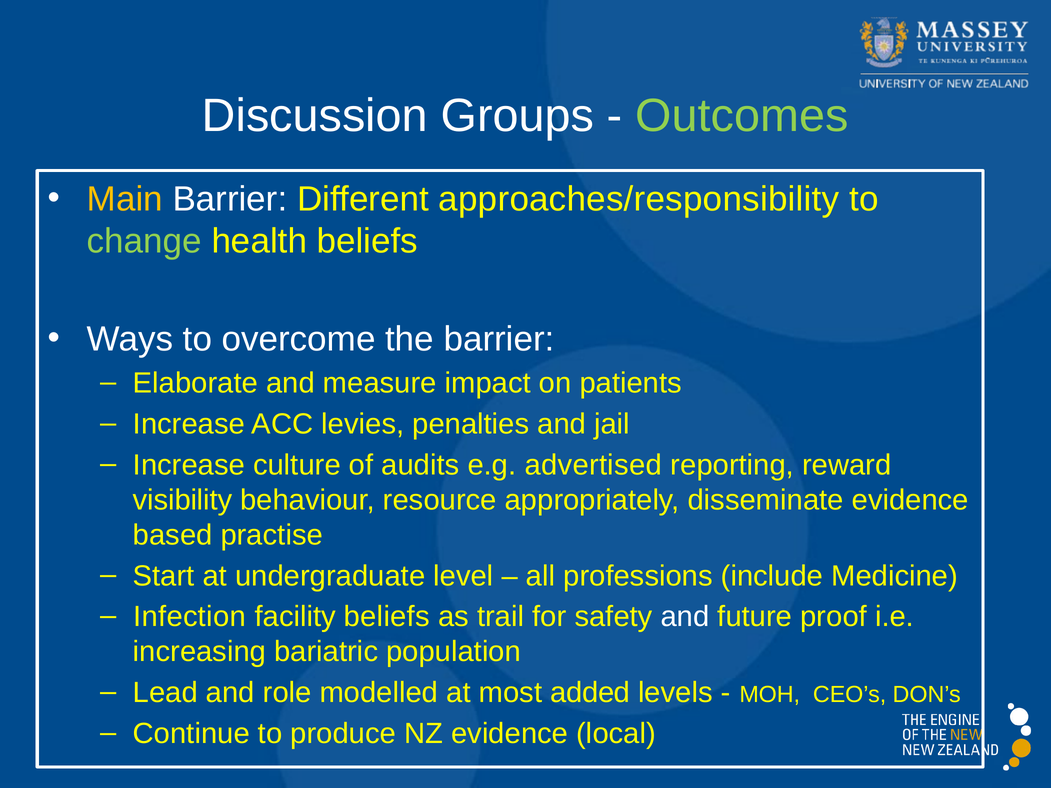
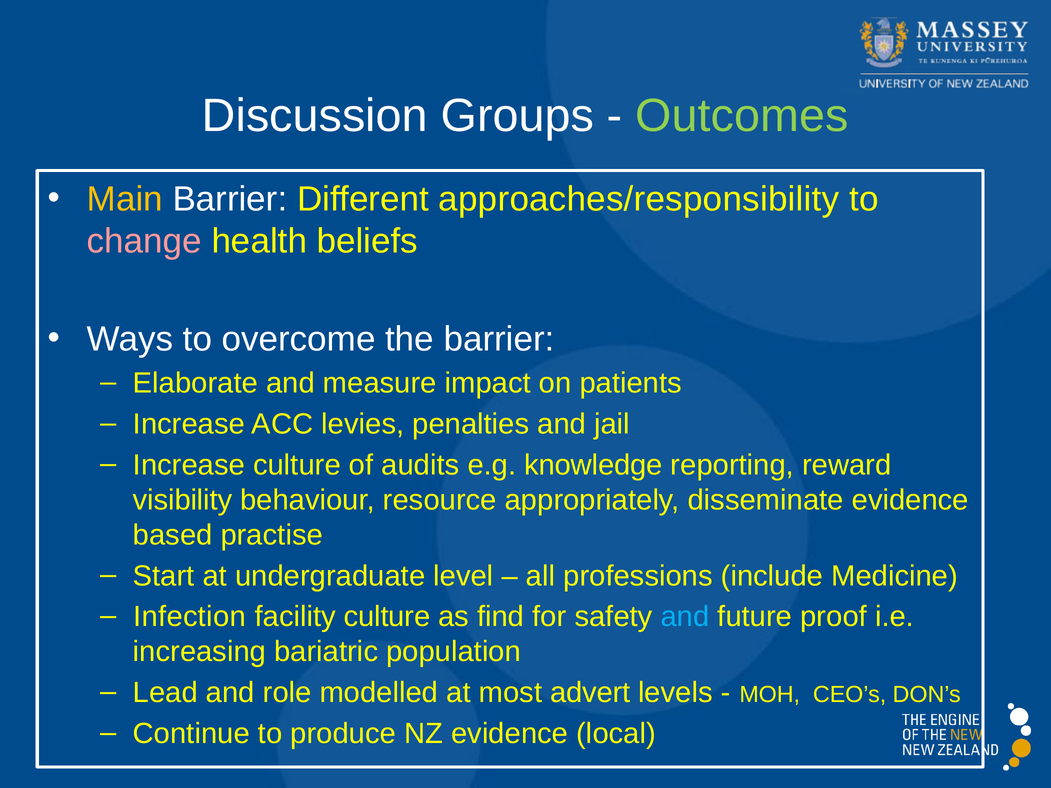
change colour: light green -> pink
advertised: advertised -> knowledge
facility beliefs: beliefs -> culture
trail: trail -> find
and at (685, 617) colour: white -> light blue
added: added -> advert
